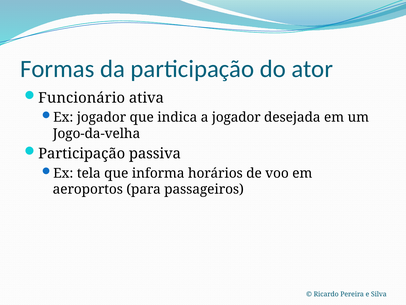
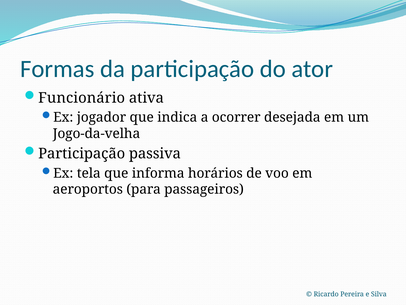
a jogador: jogador -> ocorrer
